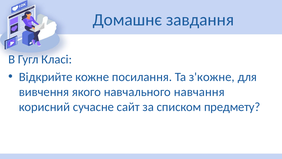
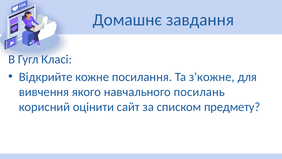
навчання: навчання -> посилань
сучасне: сучасне -> оцінити
